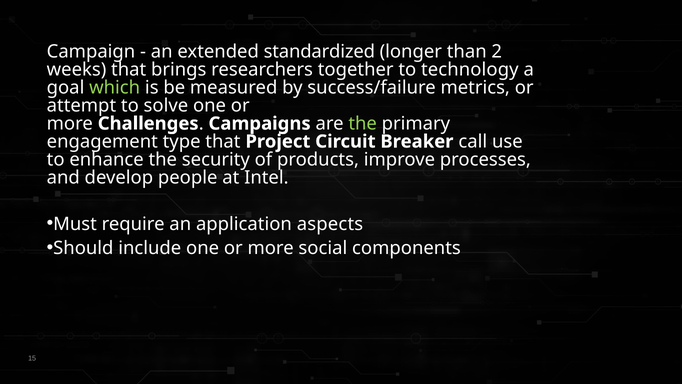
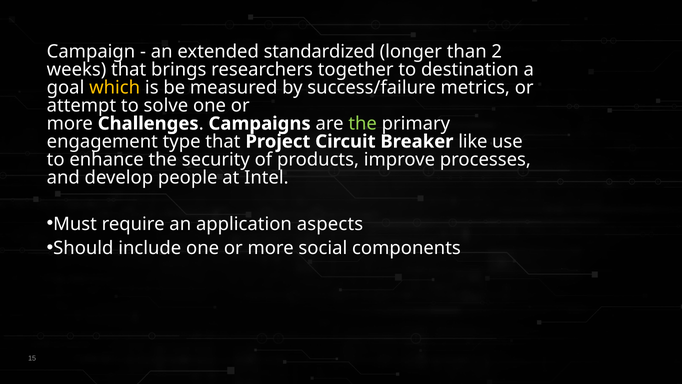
technology: technology -> destination
which colour: light green -> yellow
call: call -> like
